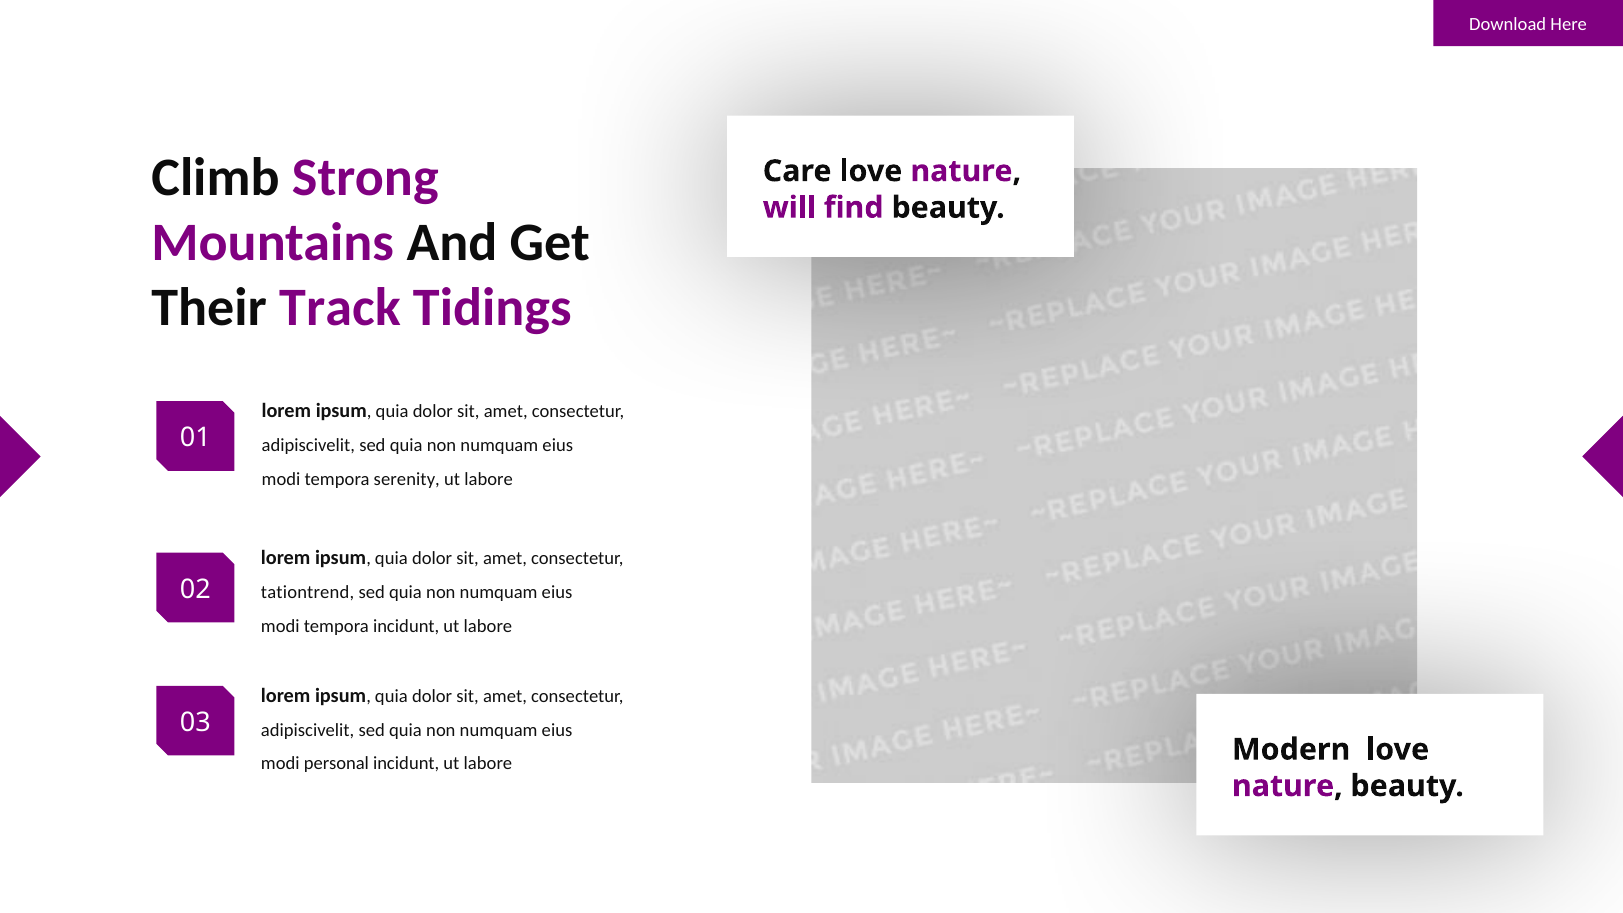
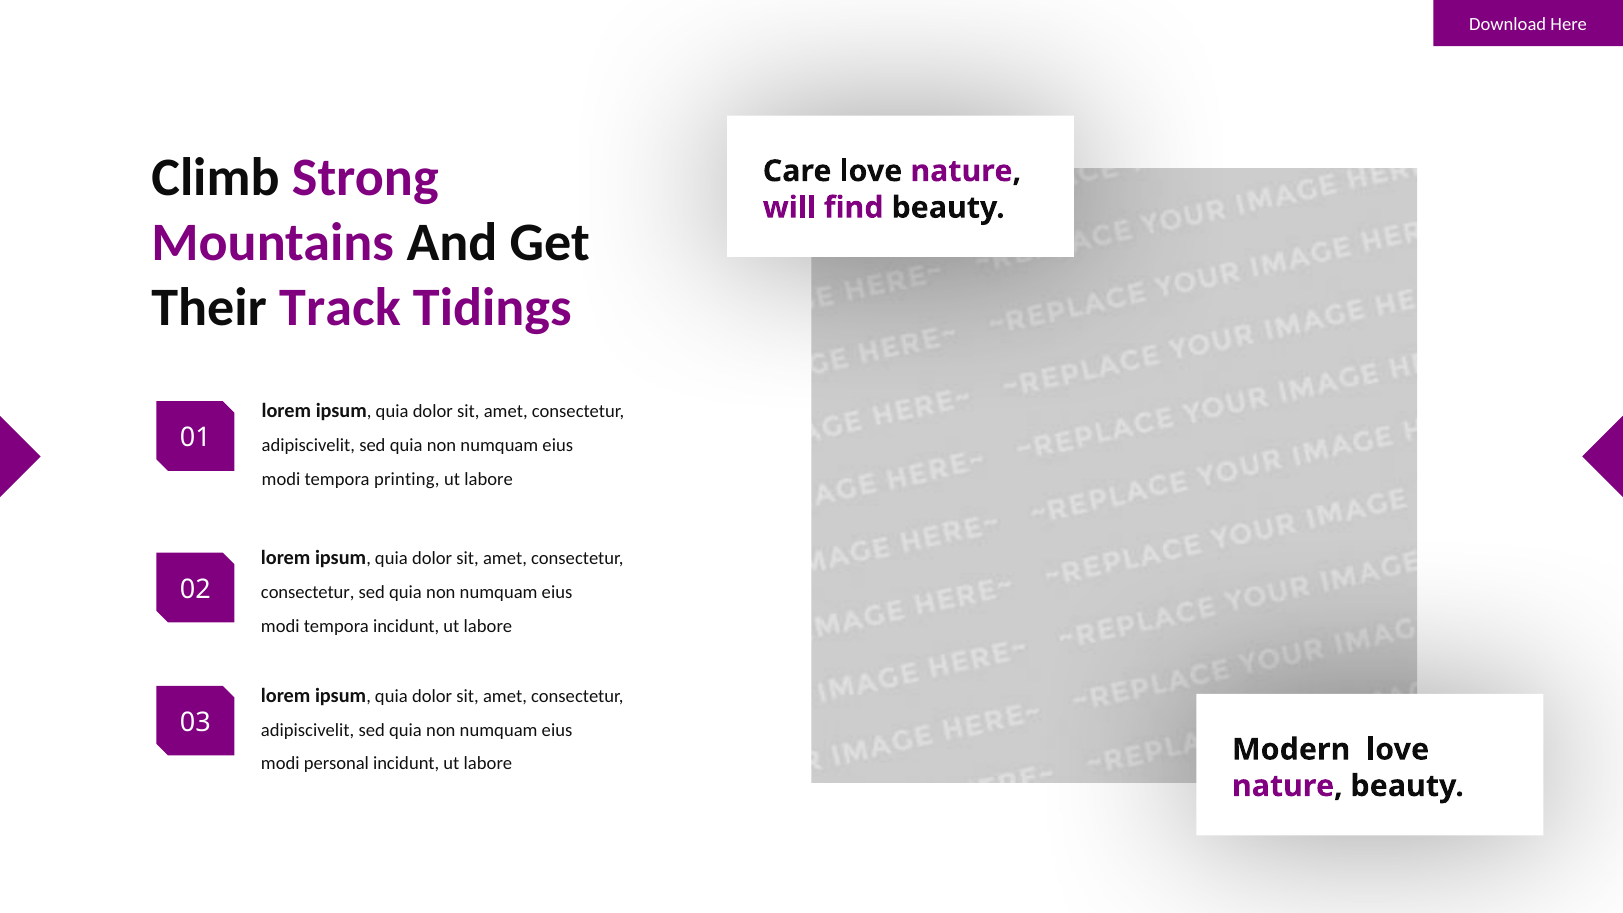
serenity: serenity -> printing
tationtrend at (308, 592): tationtrend -> consectetur
